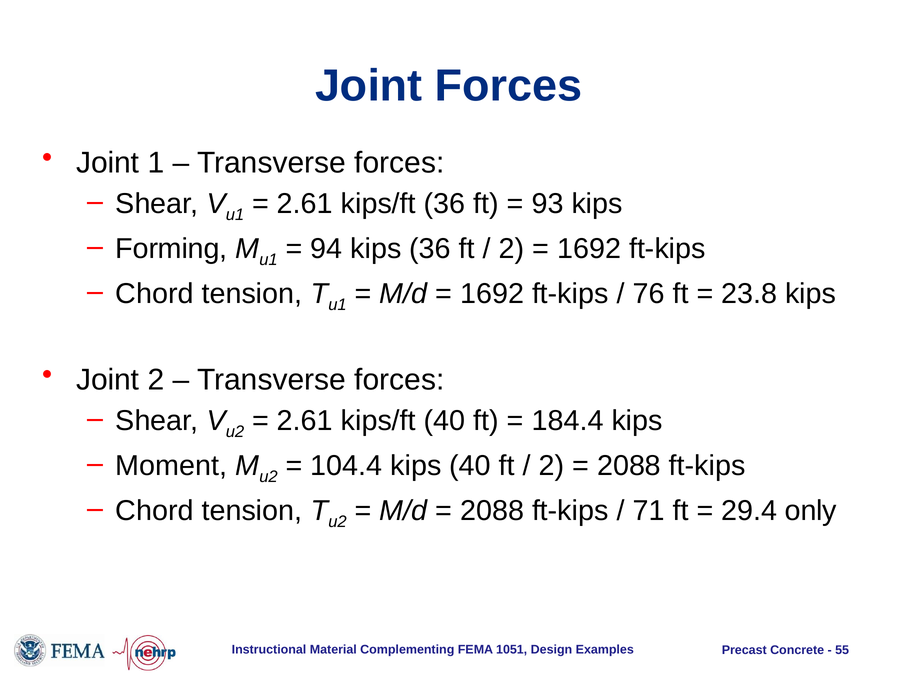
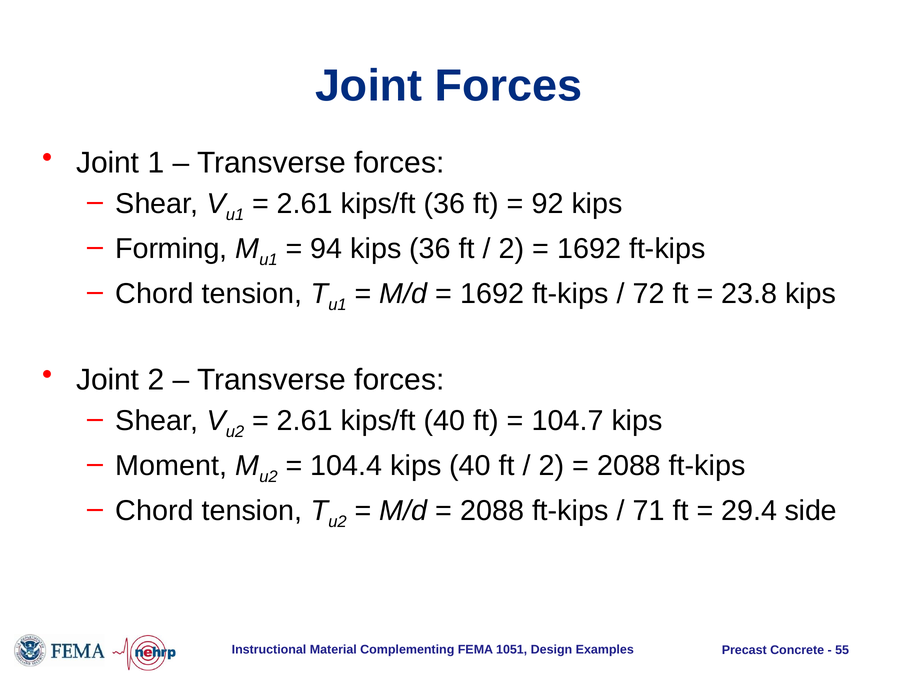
93: 93 -> 92
76: 76 -> 72
184.4: 184.4 -> 104.7
only: only -> side
